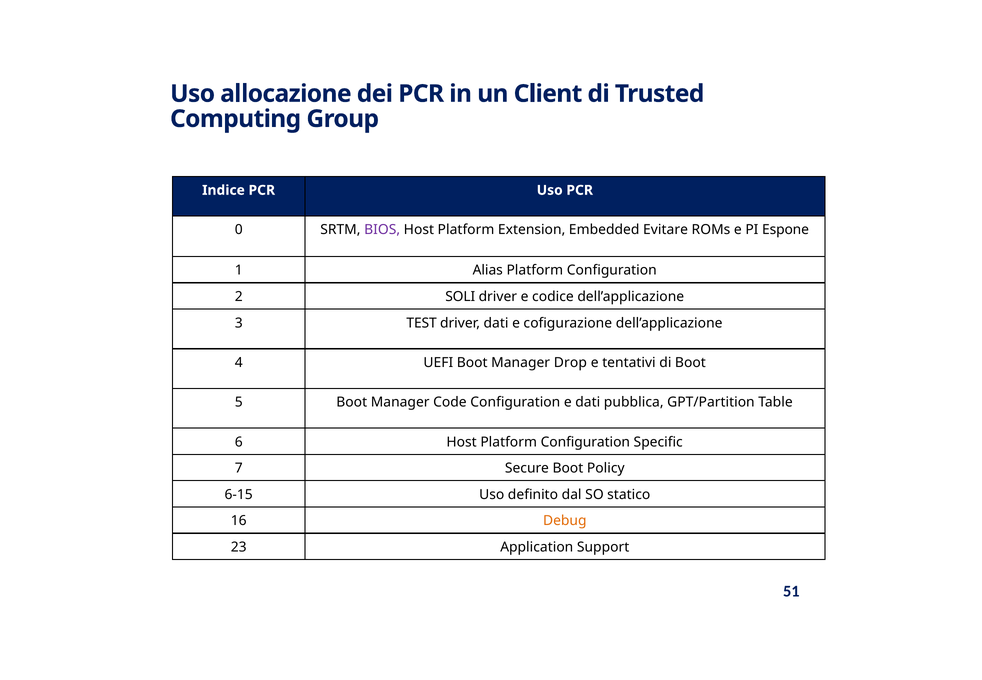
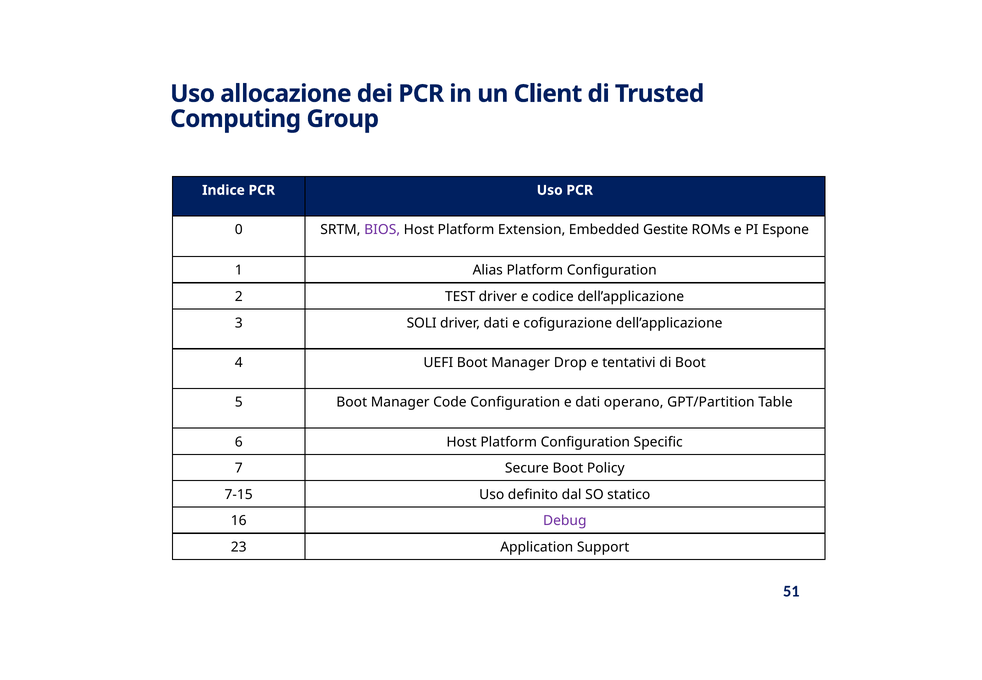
Evitare: Evitare -> Gestite
SOLI: SOLI -> TEST
TEST: TEST -> SOLI
pubblica: pubblica -> operano
6-15: 6-15 -> 7-15
Debug colour: orange -> purple
